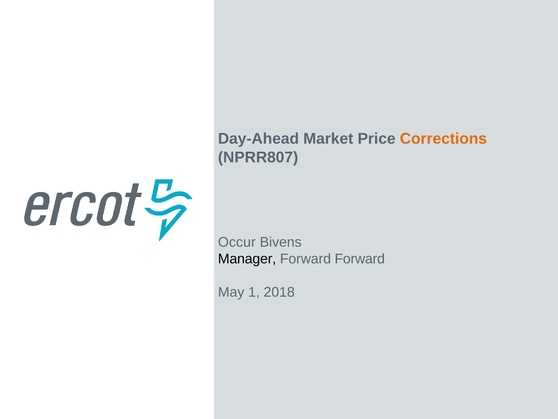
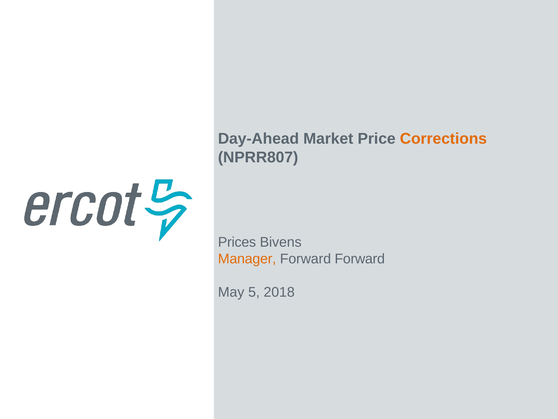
Occur: Occur -> Prices
Manager colour: black -> orange
1: 1 -> 5
